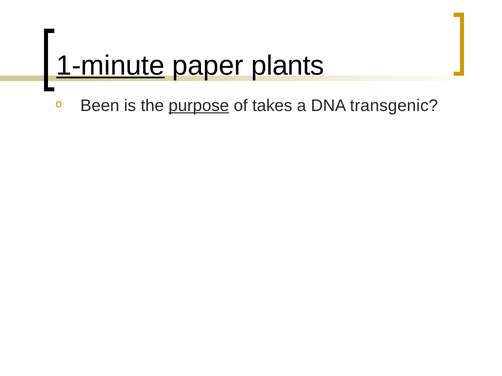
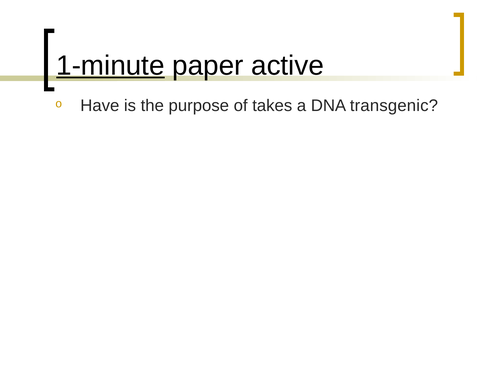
plants: plants -> active
Been: Been -> Have
purpose underline: present -> none
